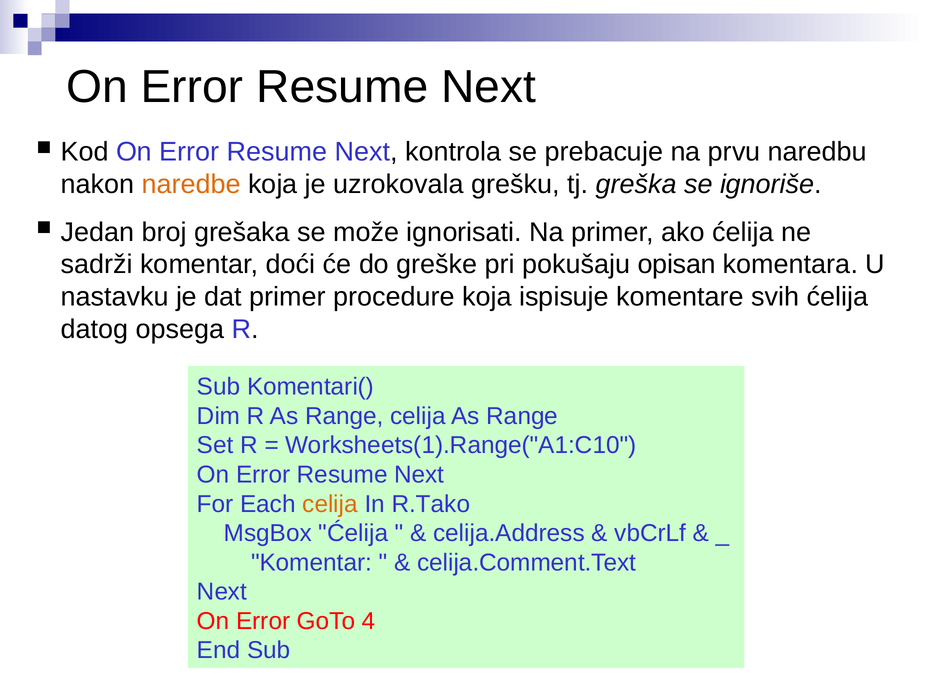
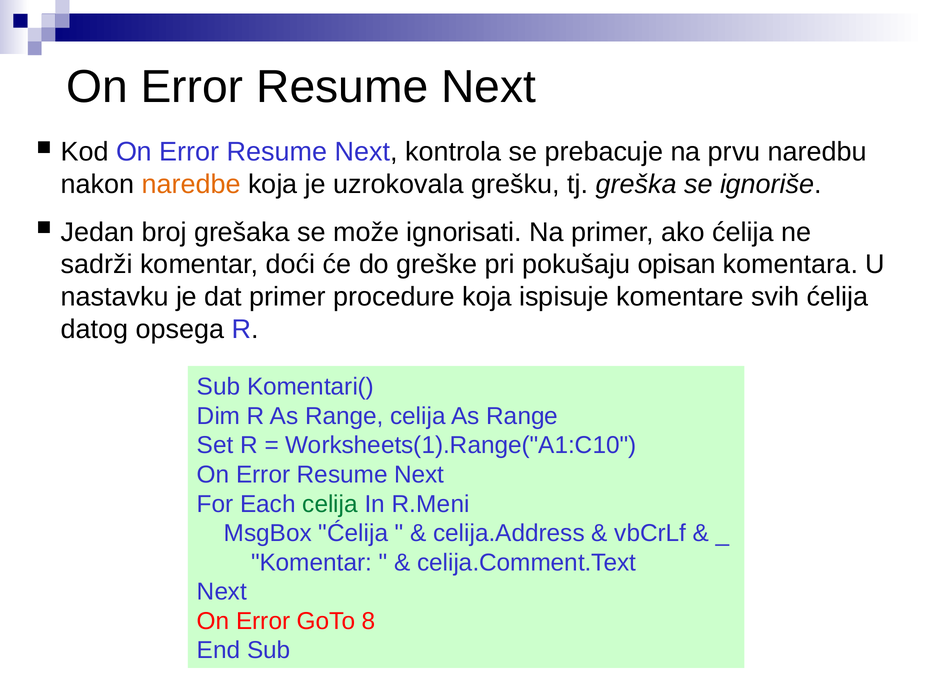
celija at (330, 504) colour: orange -> green
R.Tako: R.Tako -> R.Meni
4: 4 -> 8
